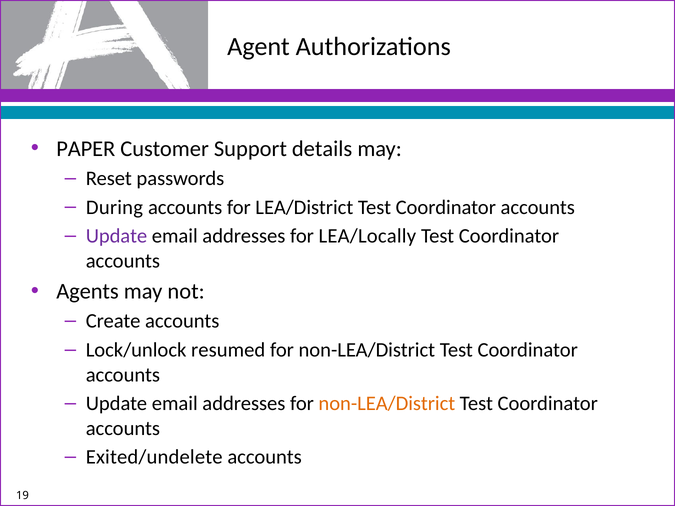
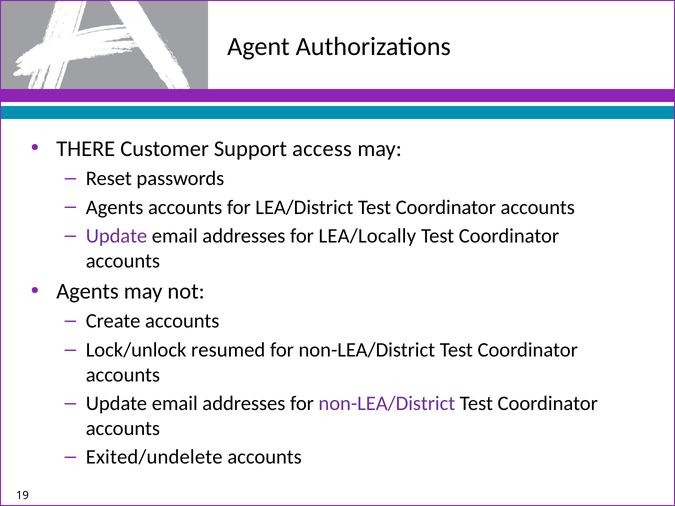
PAPER: PAPER -> THERE
details: details -> access
During at (114, 207): During -> Agents
non-LEA/District at (387, 404) colour: orange -> purple
